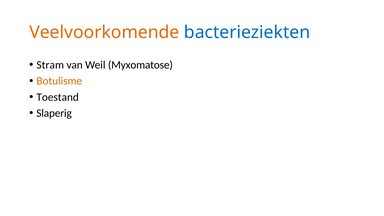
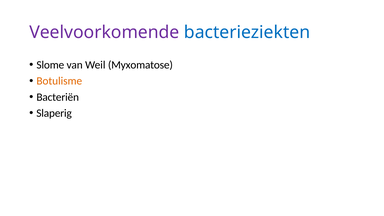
Veelvoorkomende colour: orange -> purple
Stram: Stram -> Slome
Toestand: Toestand -> Bacteriën
